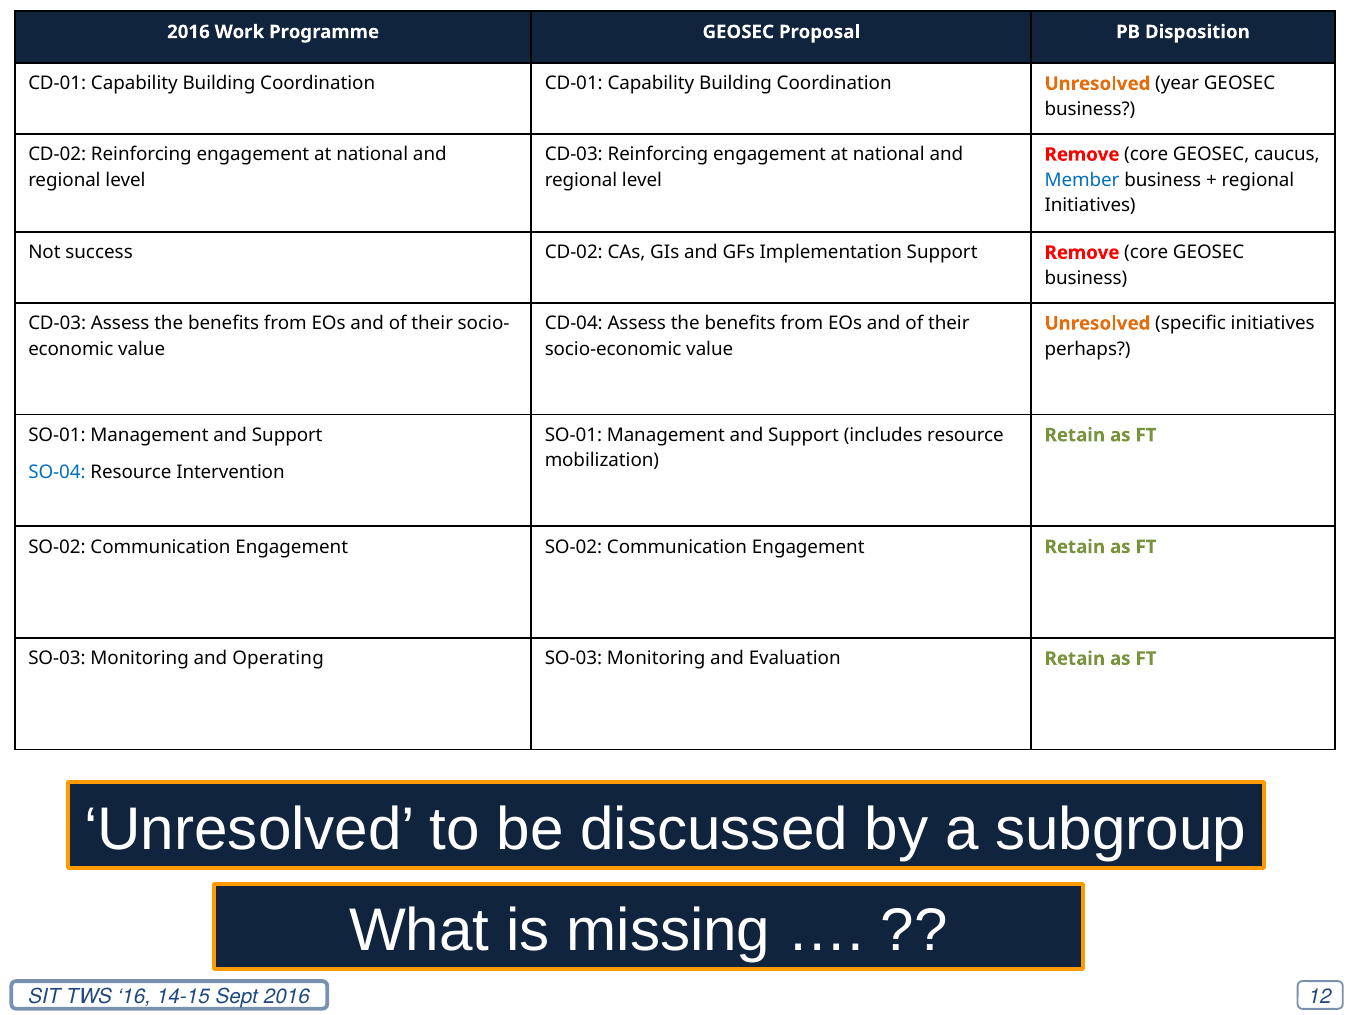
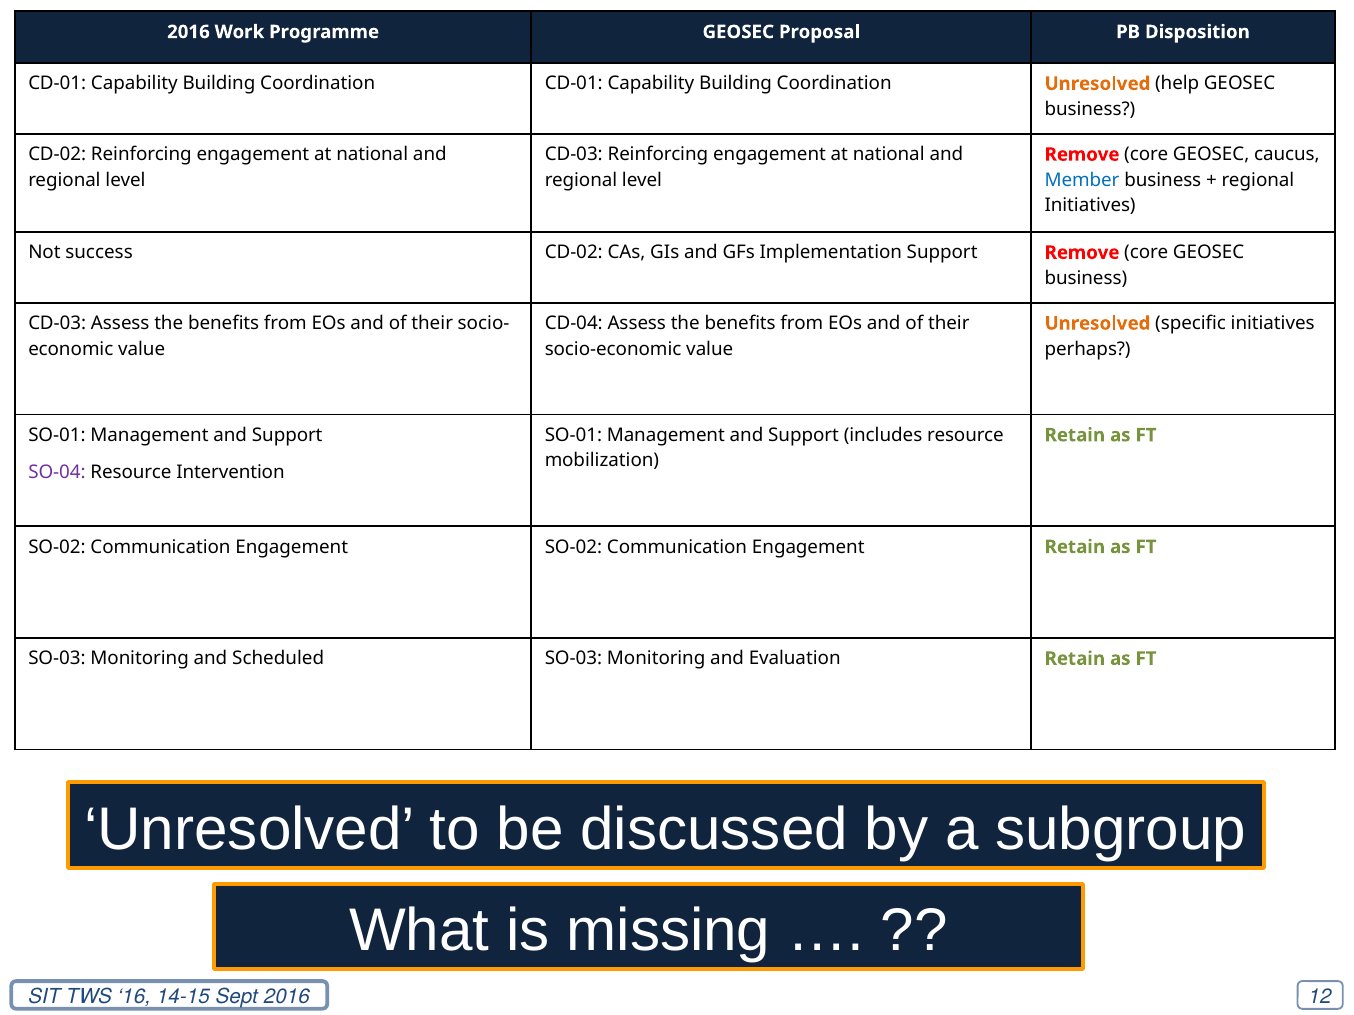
year: year -> help
SO-04 colour: blue -> purple
Operating: Operating -> Scheduled
